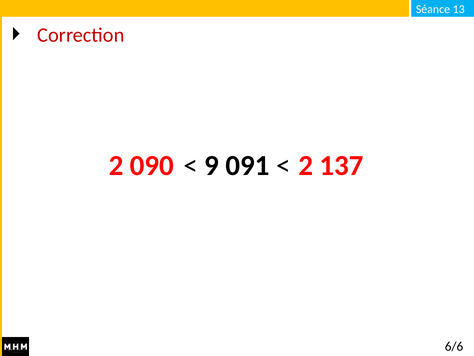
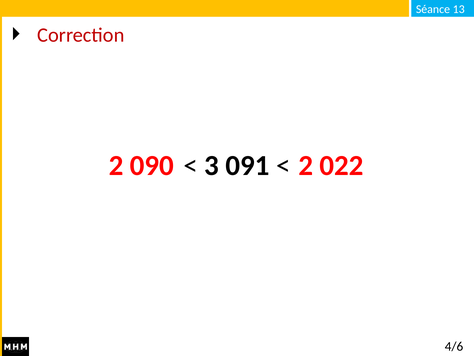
9: 9 -> 3
137: 137 -> 022
6/6: 6/6 -> 4/6
